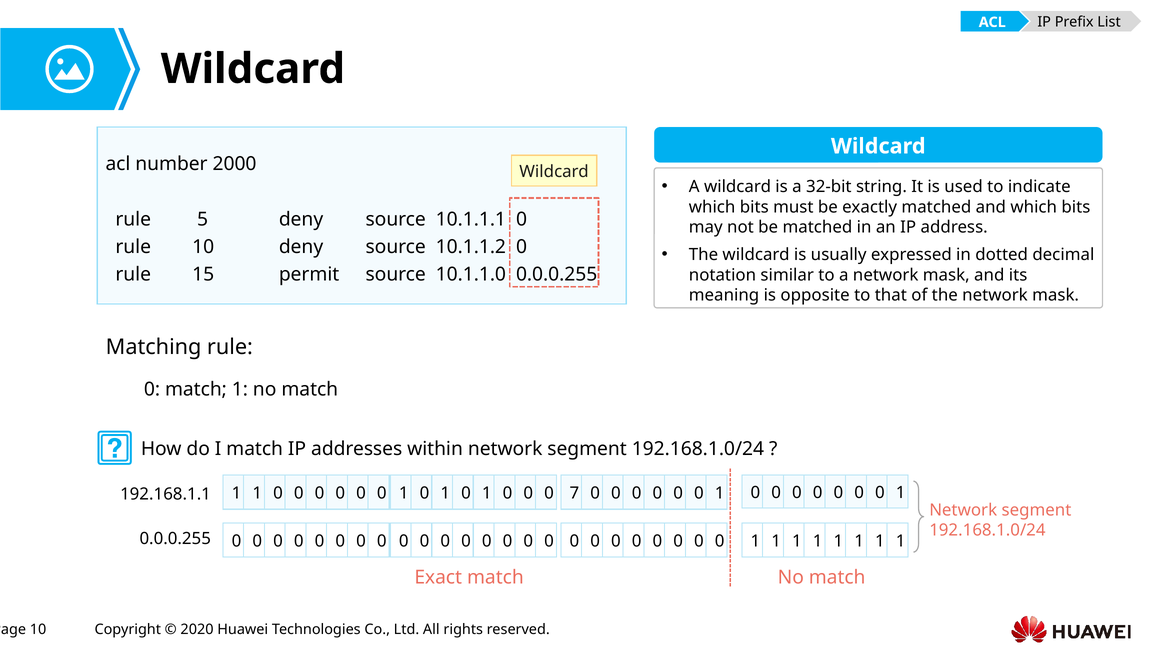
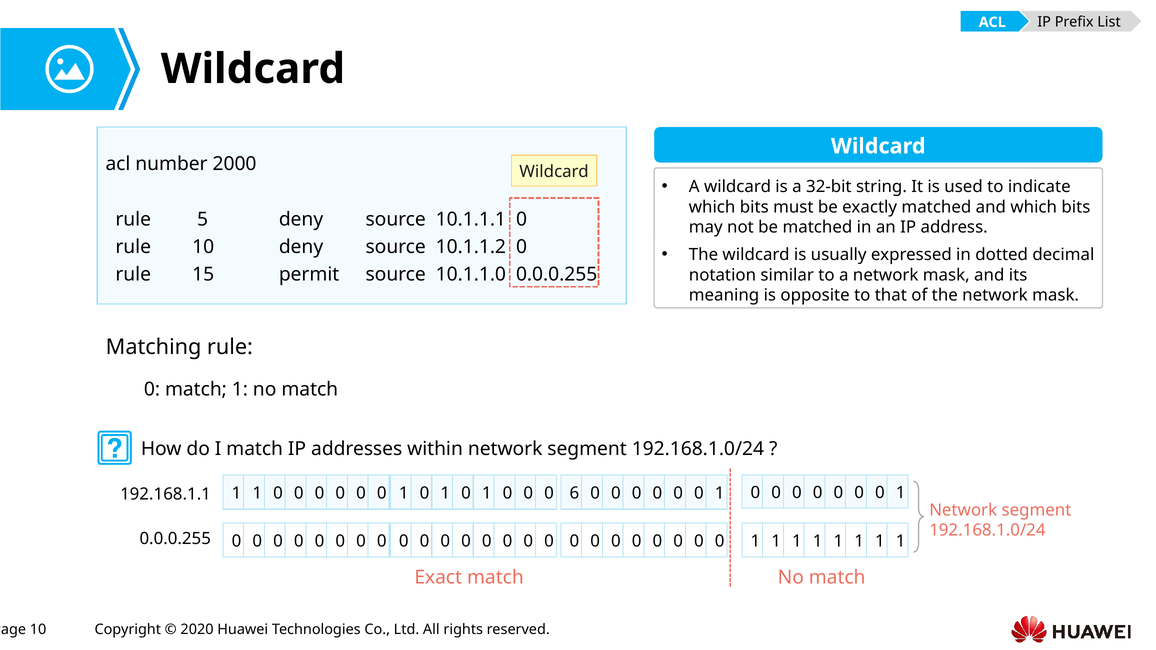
7: 7 -> 6
